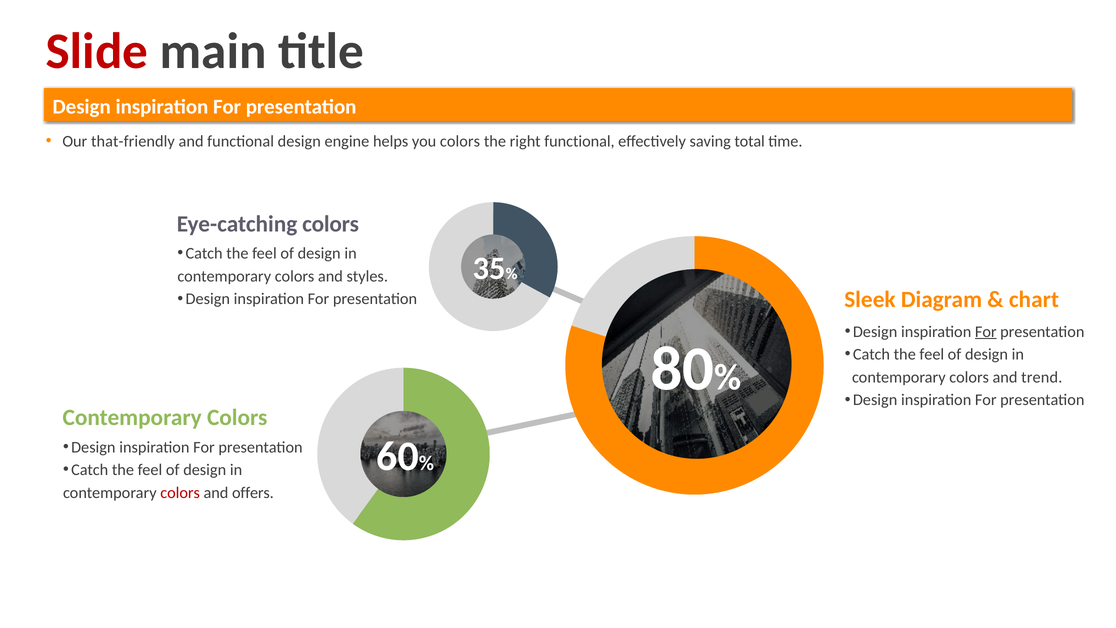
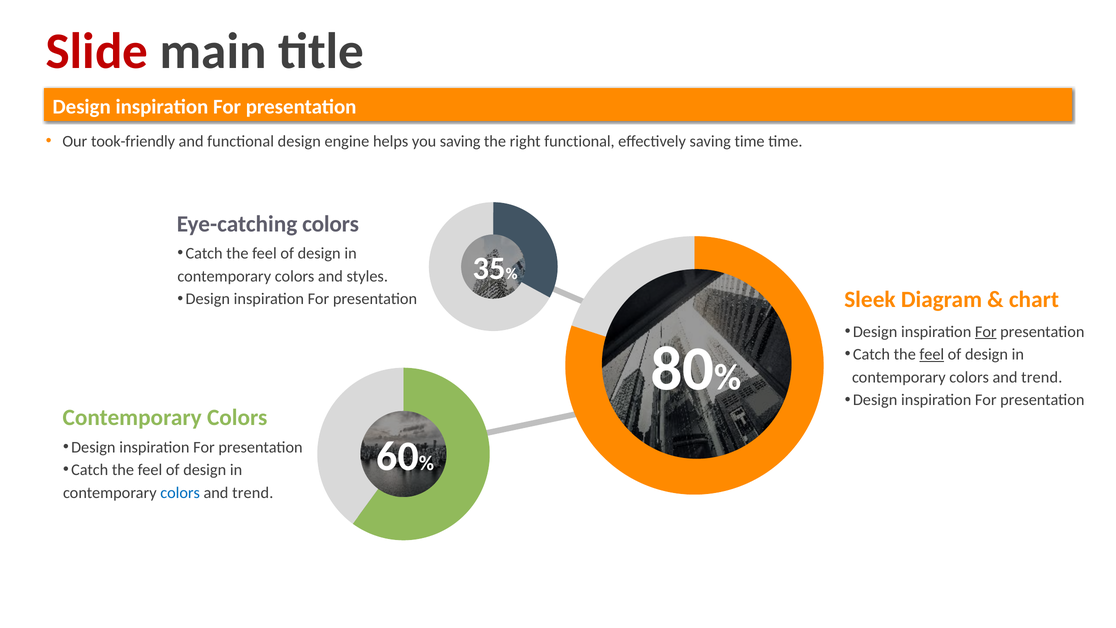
that-friendly: that-friendly -> took-friendly
you colors: colors -> saving
saving total: total -> time
feel at (932, 354) underline: none -> present
colors at (180, 493) colour: red -> blue
offers at (253, 493): offers -> trend
